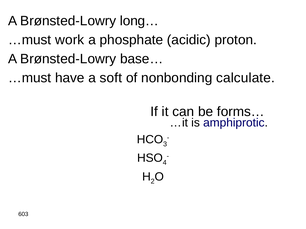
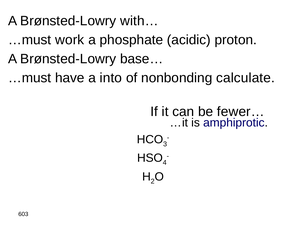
long…: long… -> with…
soft: soft -> into
forms…: forms… -> fewer…
